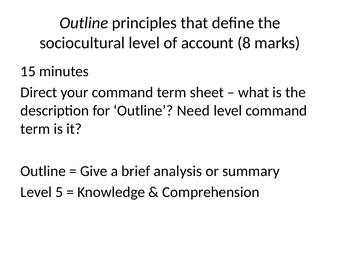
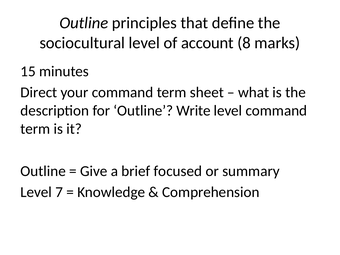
Need: Need -> Write
analysis: analysis -> focused
5: 5 -> 7
